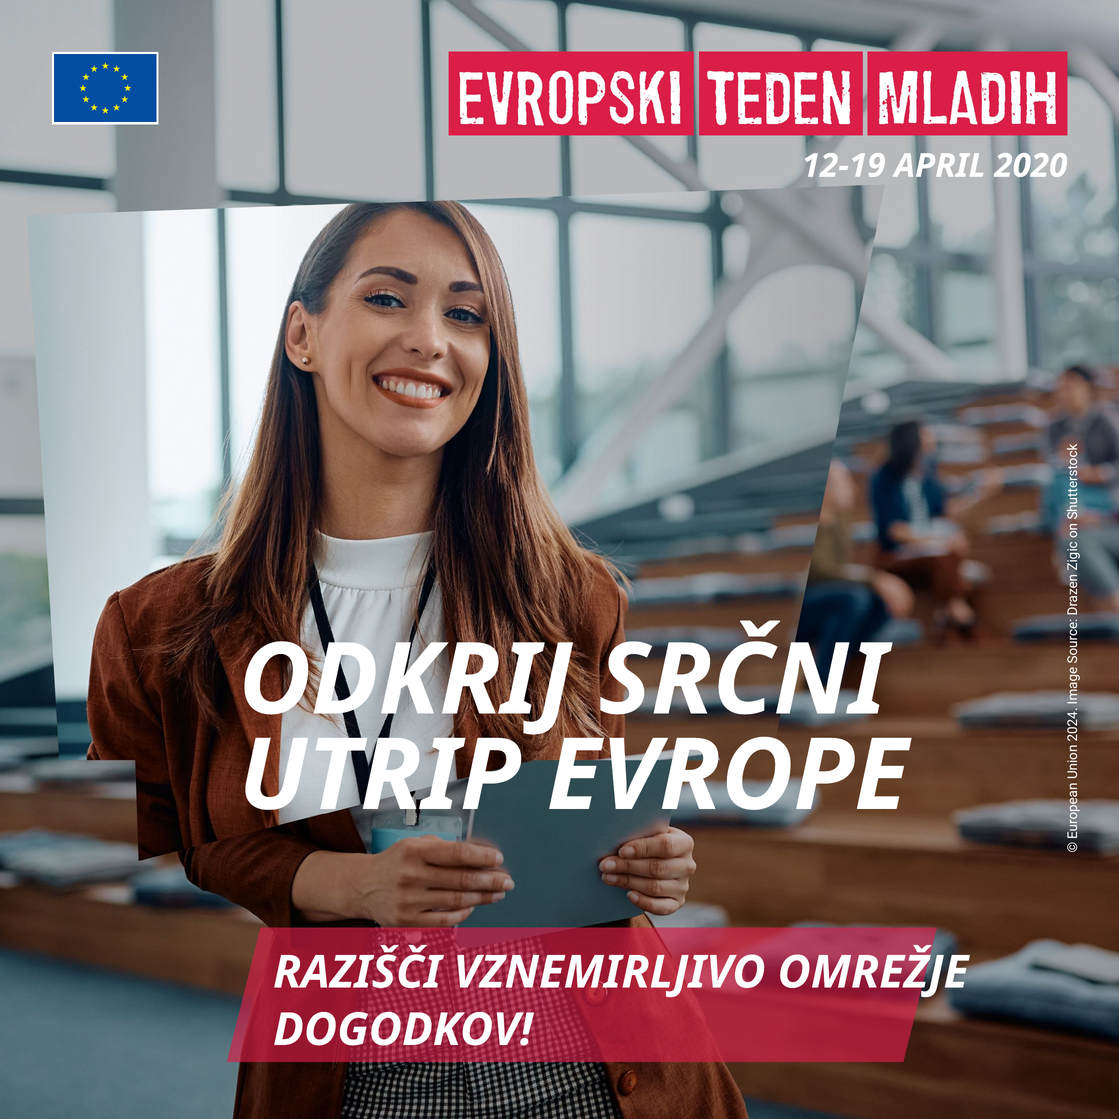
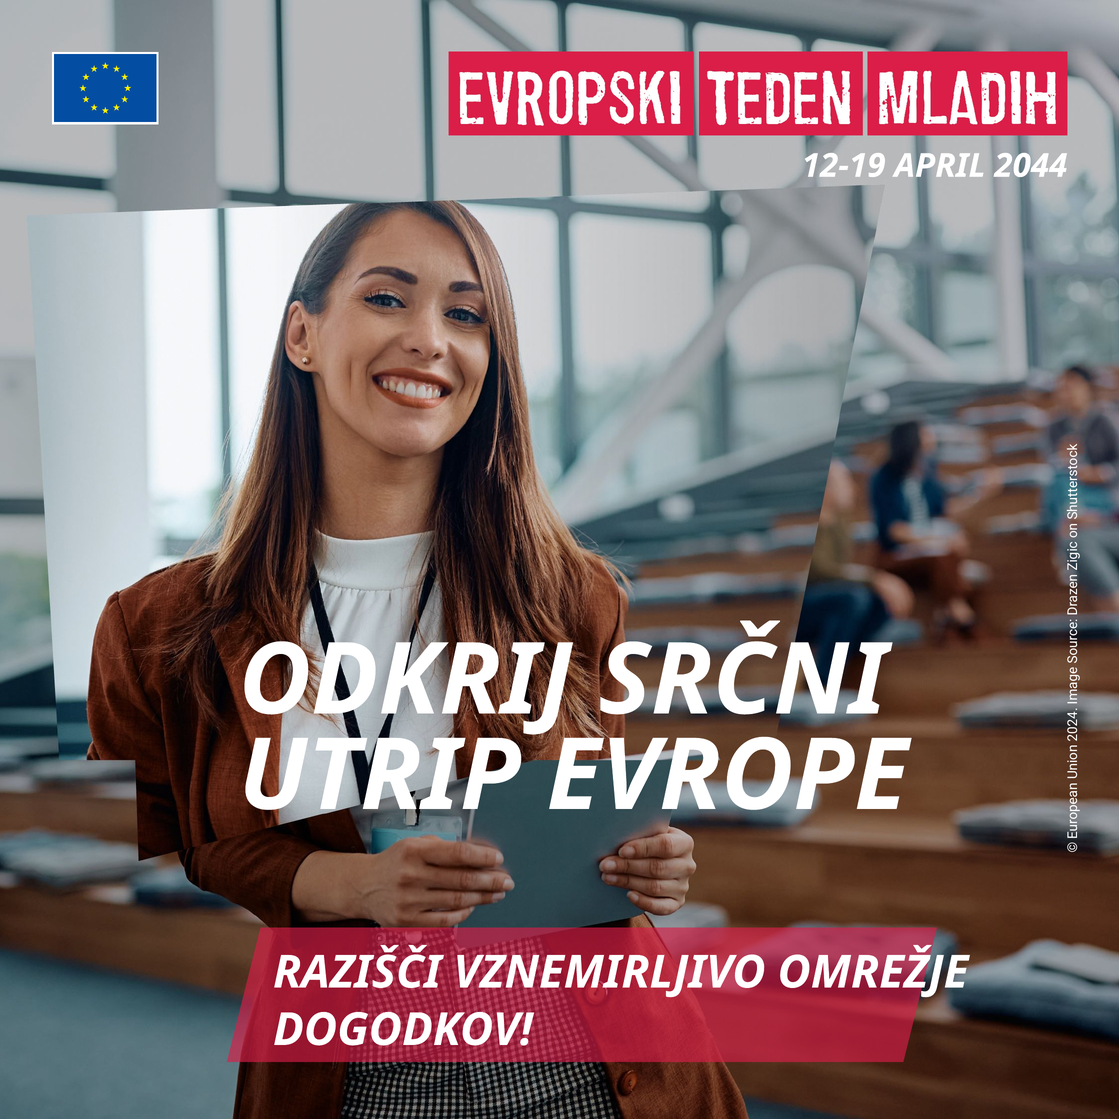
2020: 2020 -> 2044
